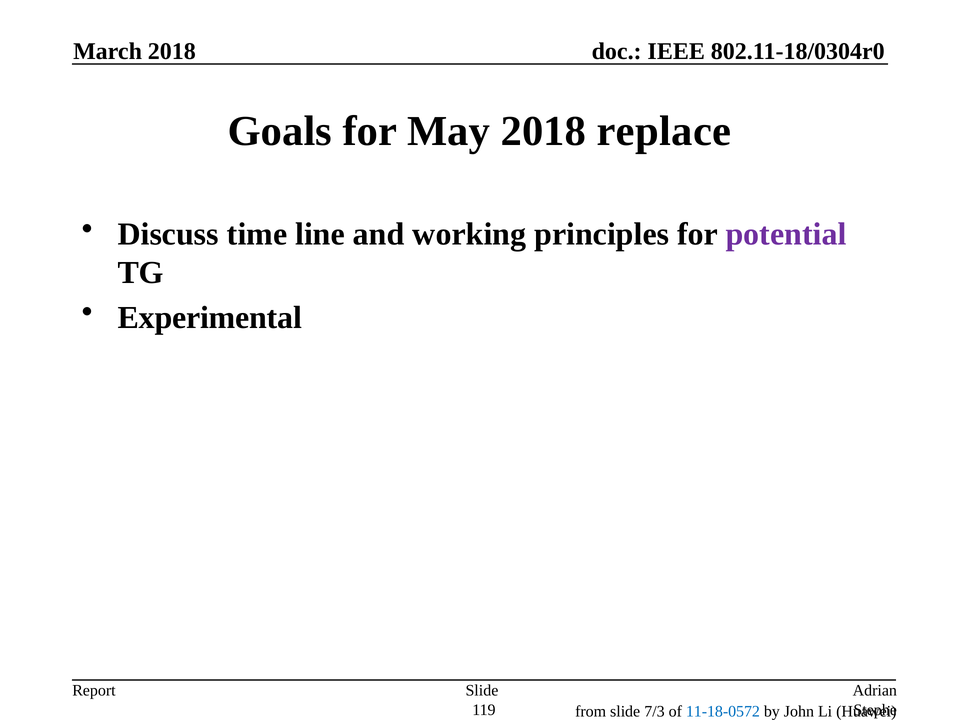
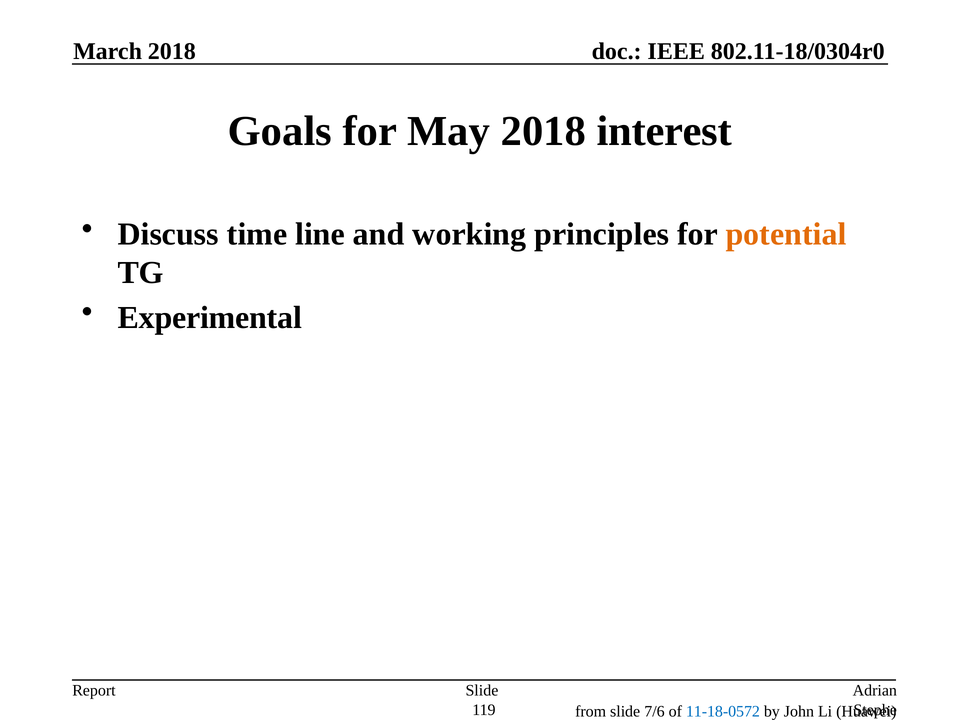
replace: replace -> interest
potential colour: purple -> orange
7/3: 7/3 -> 7/6
